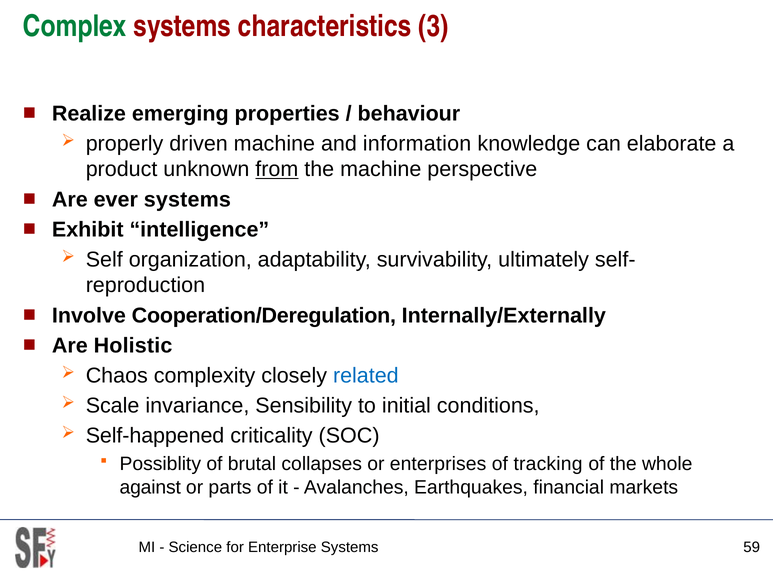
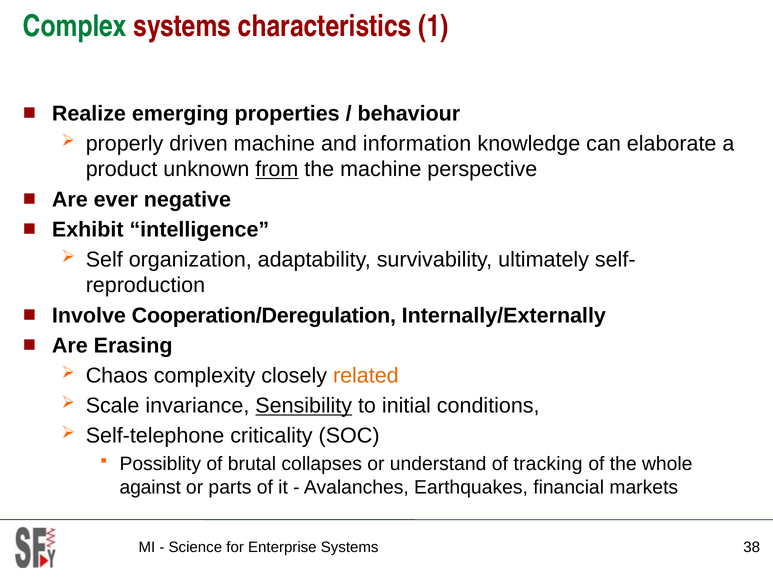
3: 3 -> 1
ever systems: systems -> negative
Holistic: Holistic -> Erasing
related colour: blue -> orange
Sensibility underline: none -> present
Self-happened: Self-happened -> Self-telephone
enterprises: enterprises -> understand
59: 59 -> 38
